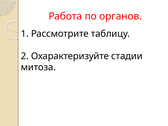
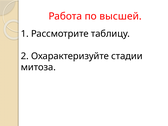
органов: органов -> высшей
